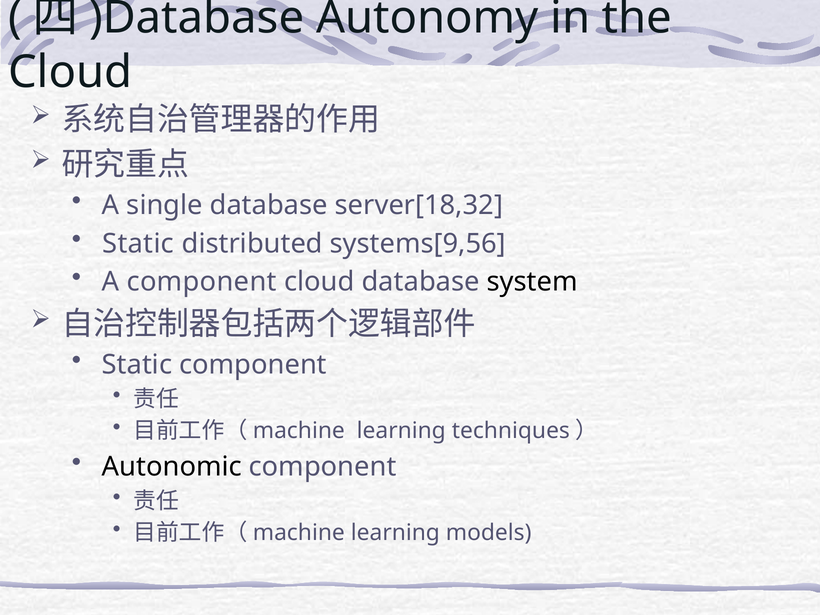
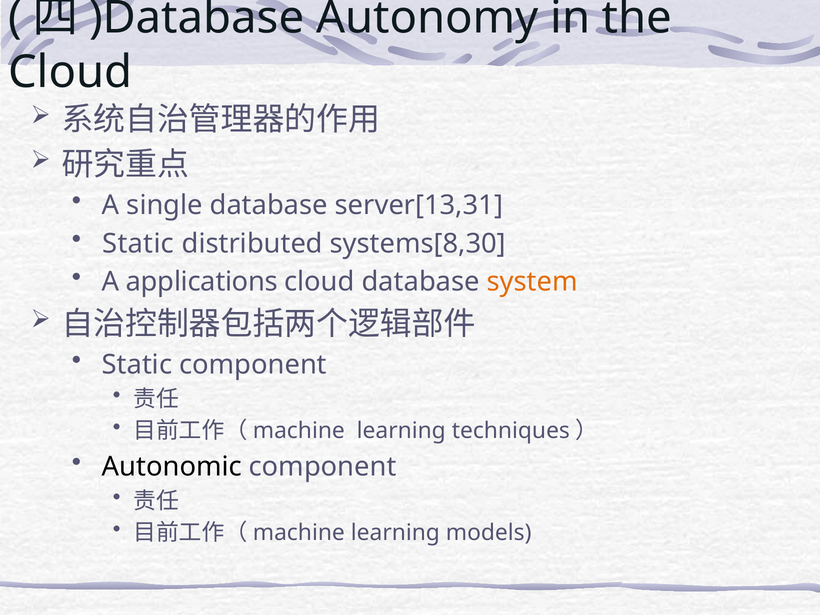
server[18,32: server[18,32 -> server[13,31
systems[9,56: systems[9,56 -> systems[8,30
A component: component -> applications
system colour: black -> orange
